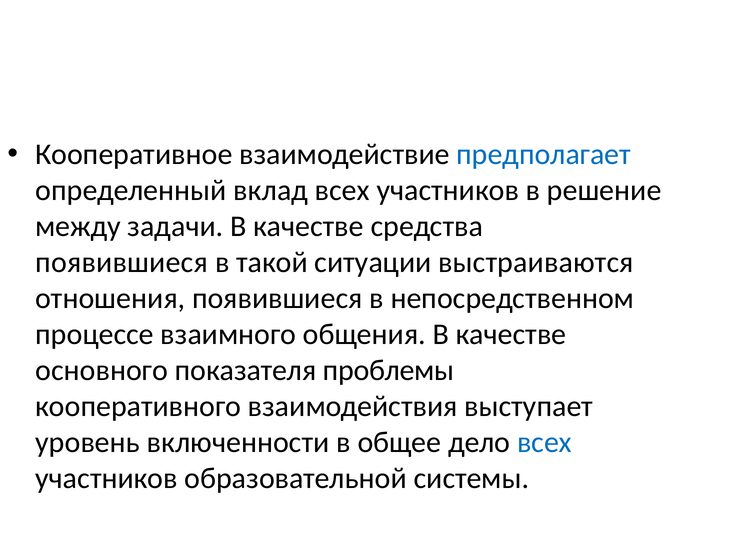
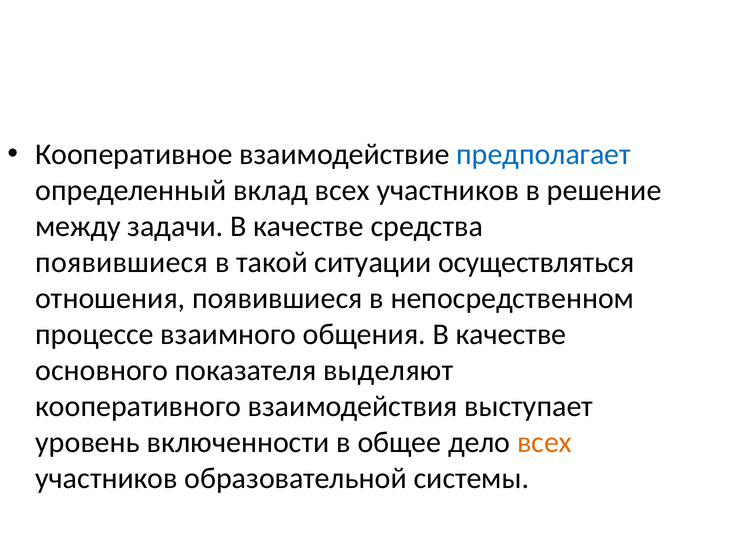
выстраиваются: выстраиваются -> осуществляться
проблемы: проблемы -> выделяют
всех at (544, 442) colour: blue -> orange
